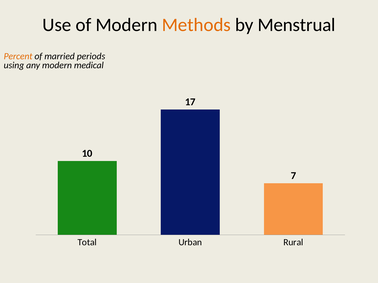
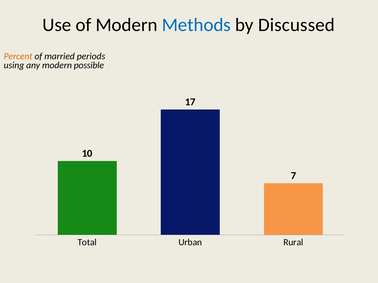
Methods colour: orange -> blue
Menstrual: Menstrual -> Discussed
medical: medical -> possible
